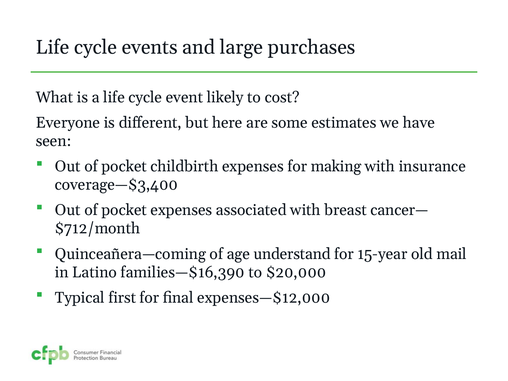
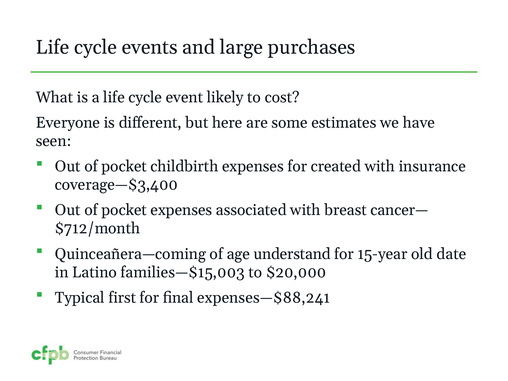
making: making -> created
mail: mail -> date
families—$16,390: families—$16,390 -> families—$15,003
expenses—$12,000: expenses—$12,000 -> expenses—$88,241
